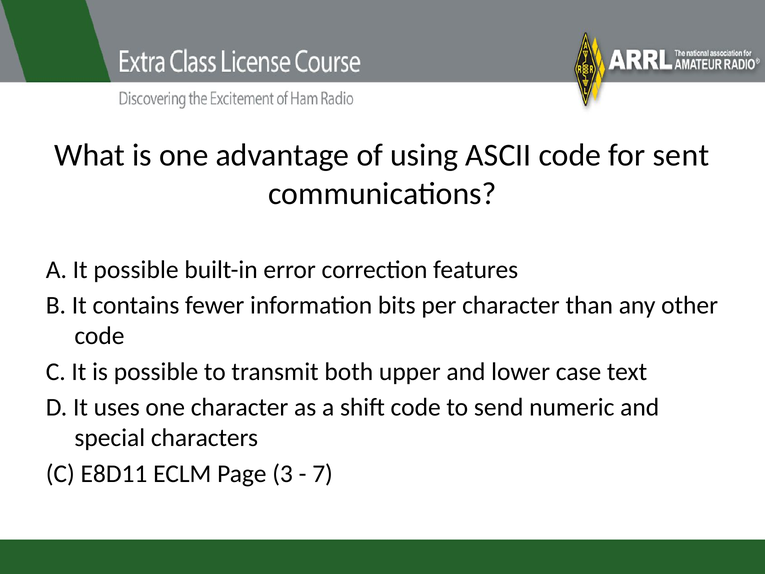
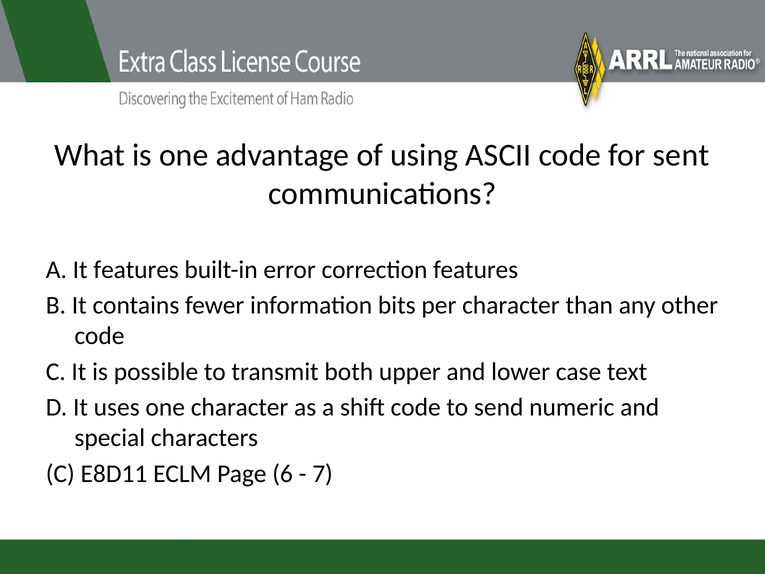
It possible: possible -> features
3: 3 -> 6
